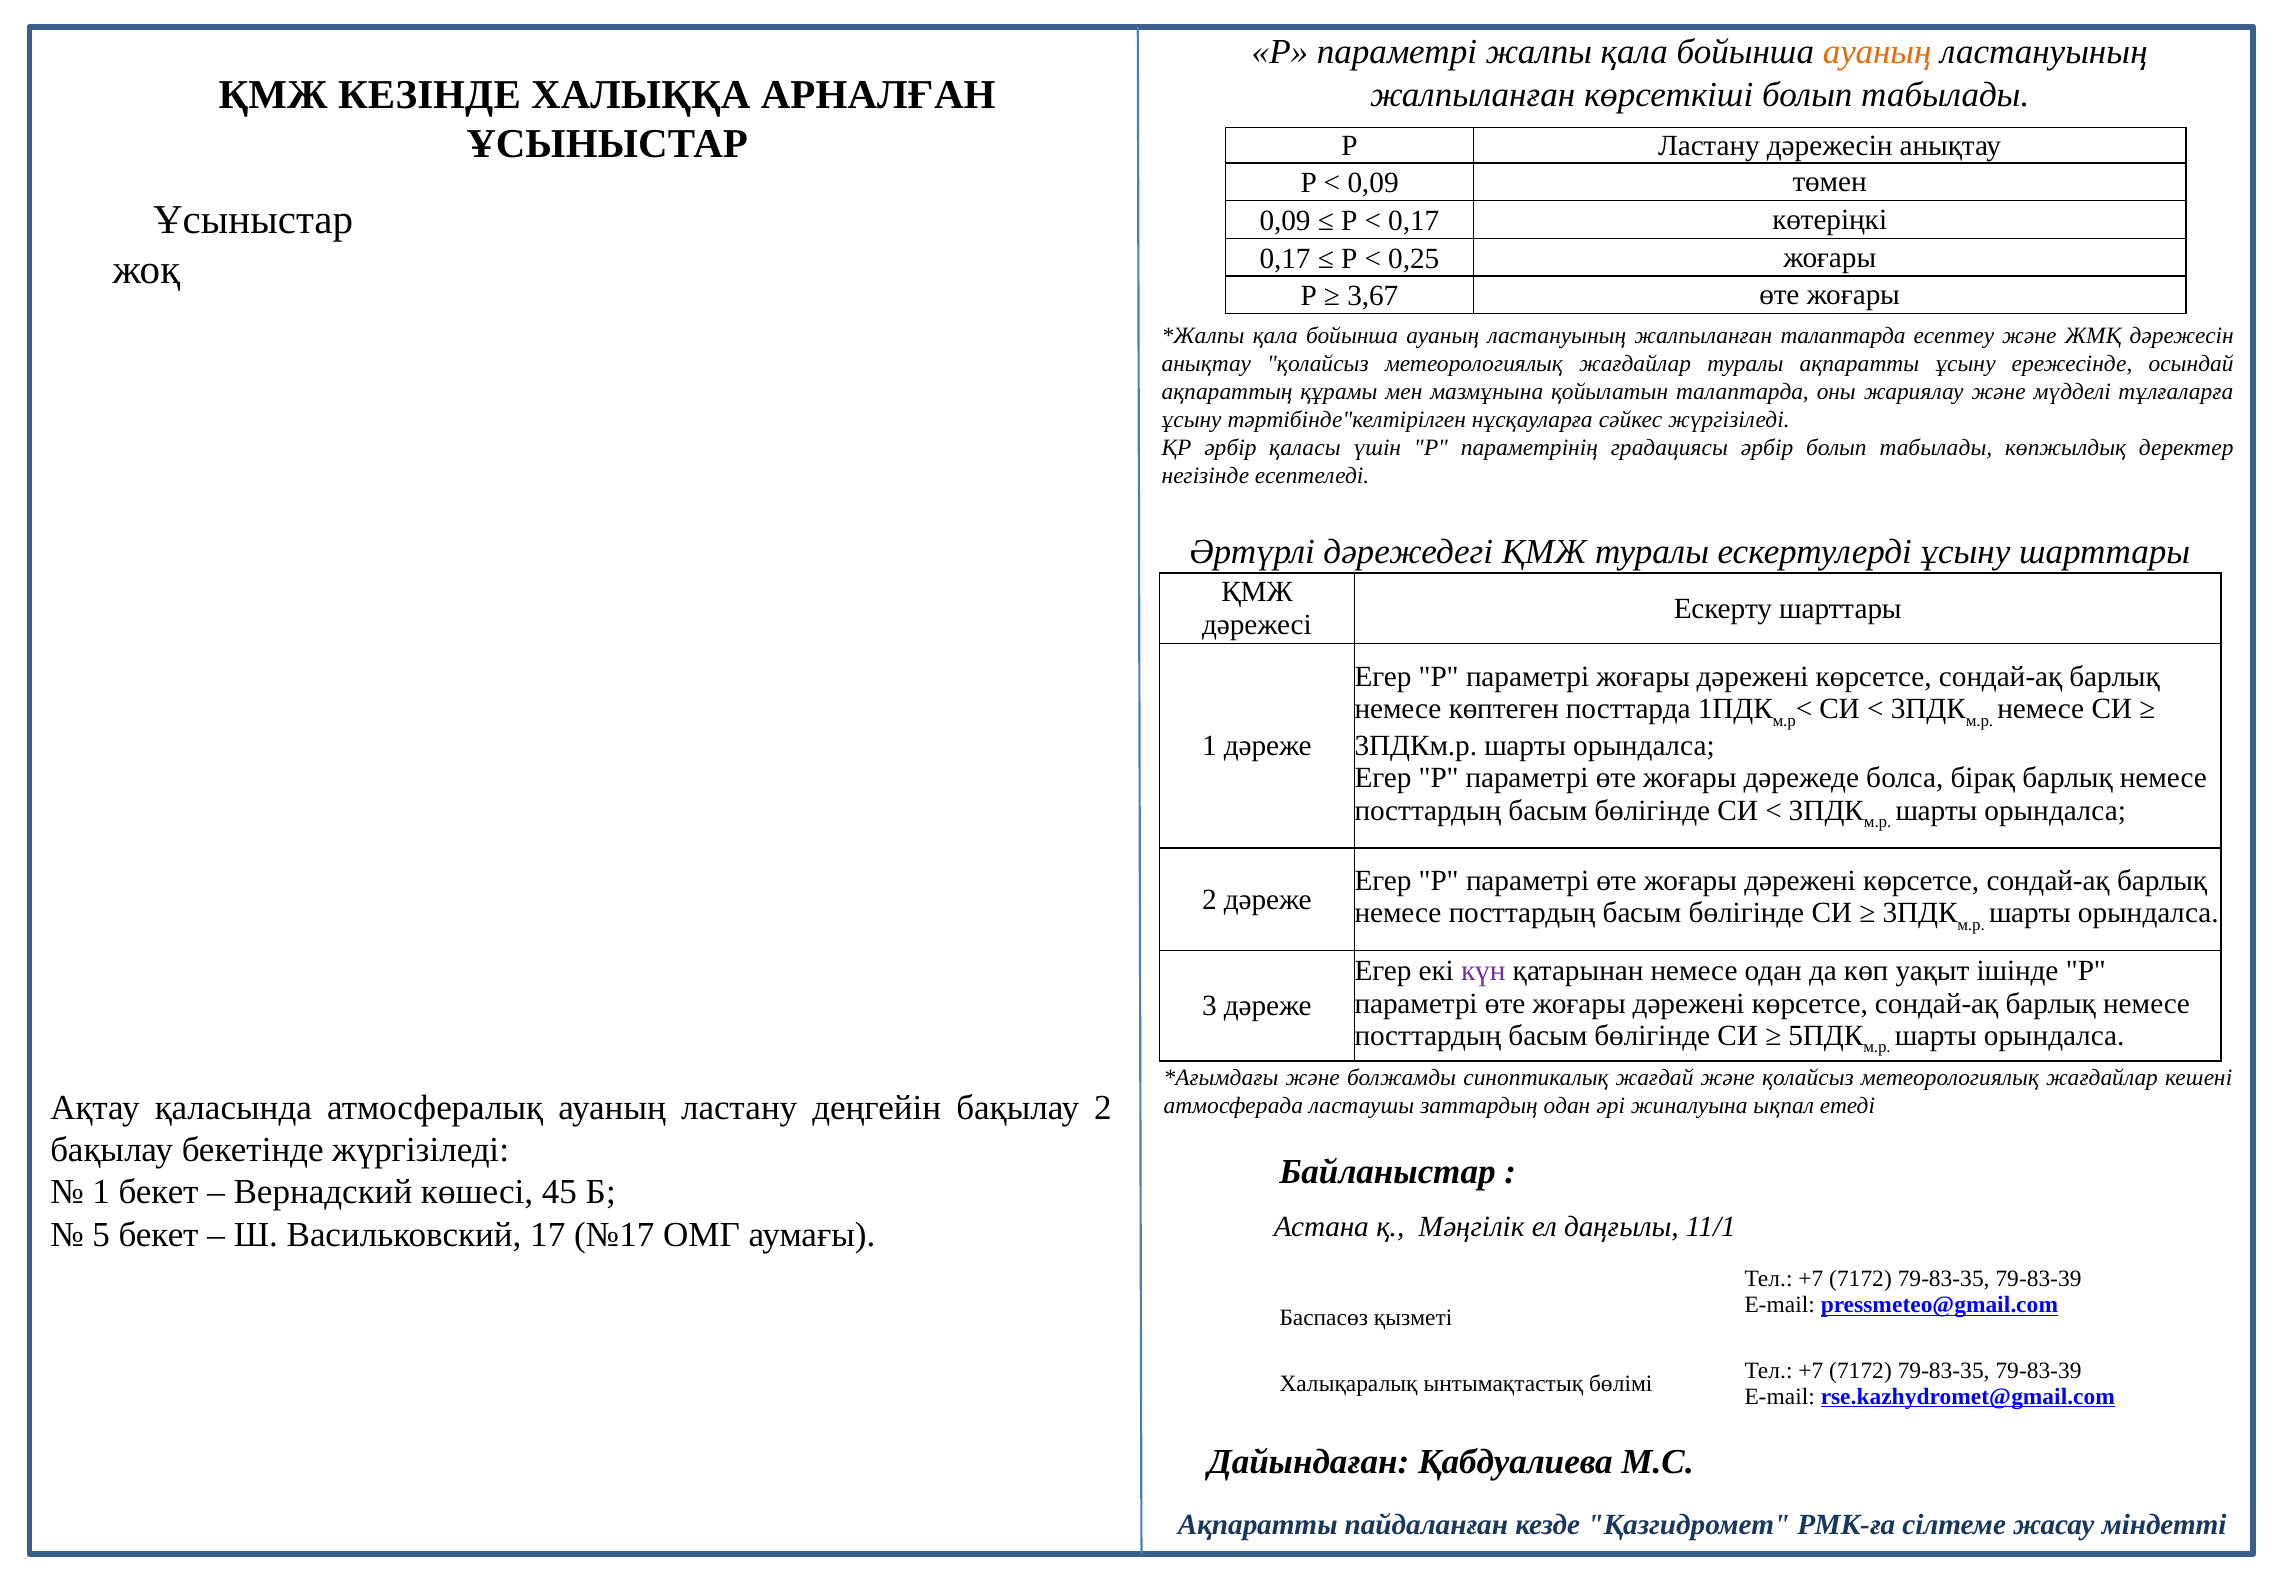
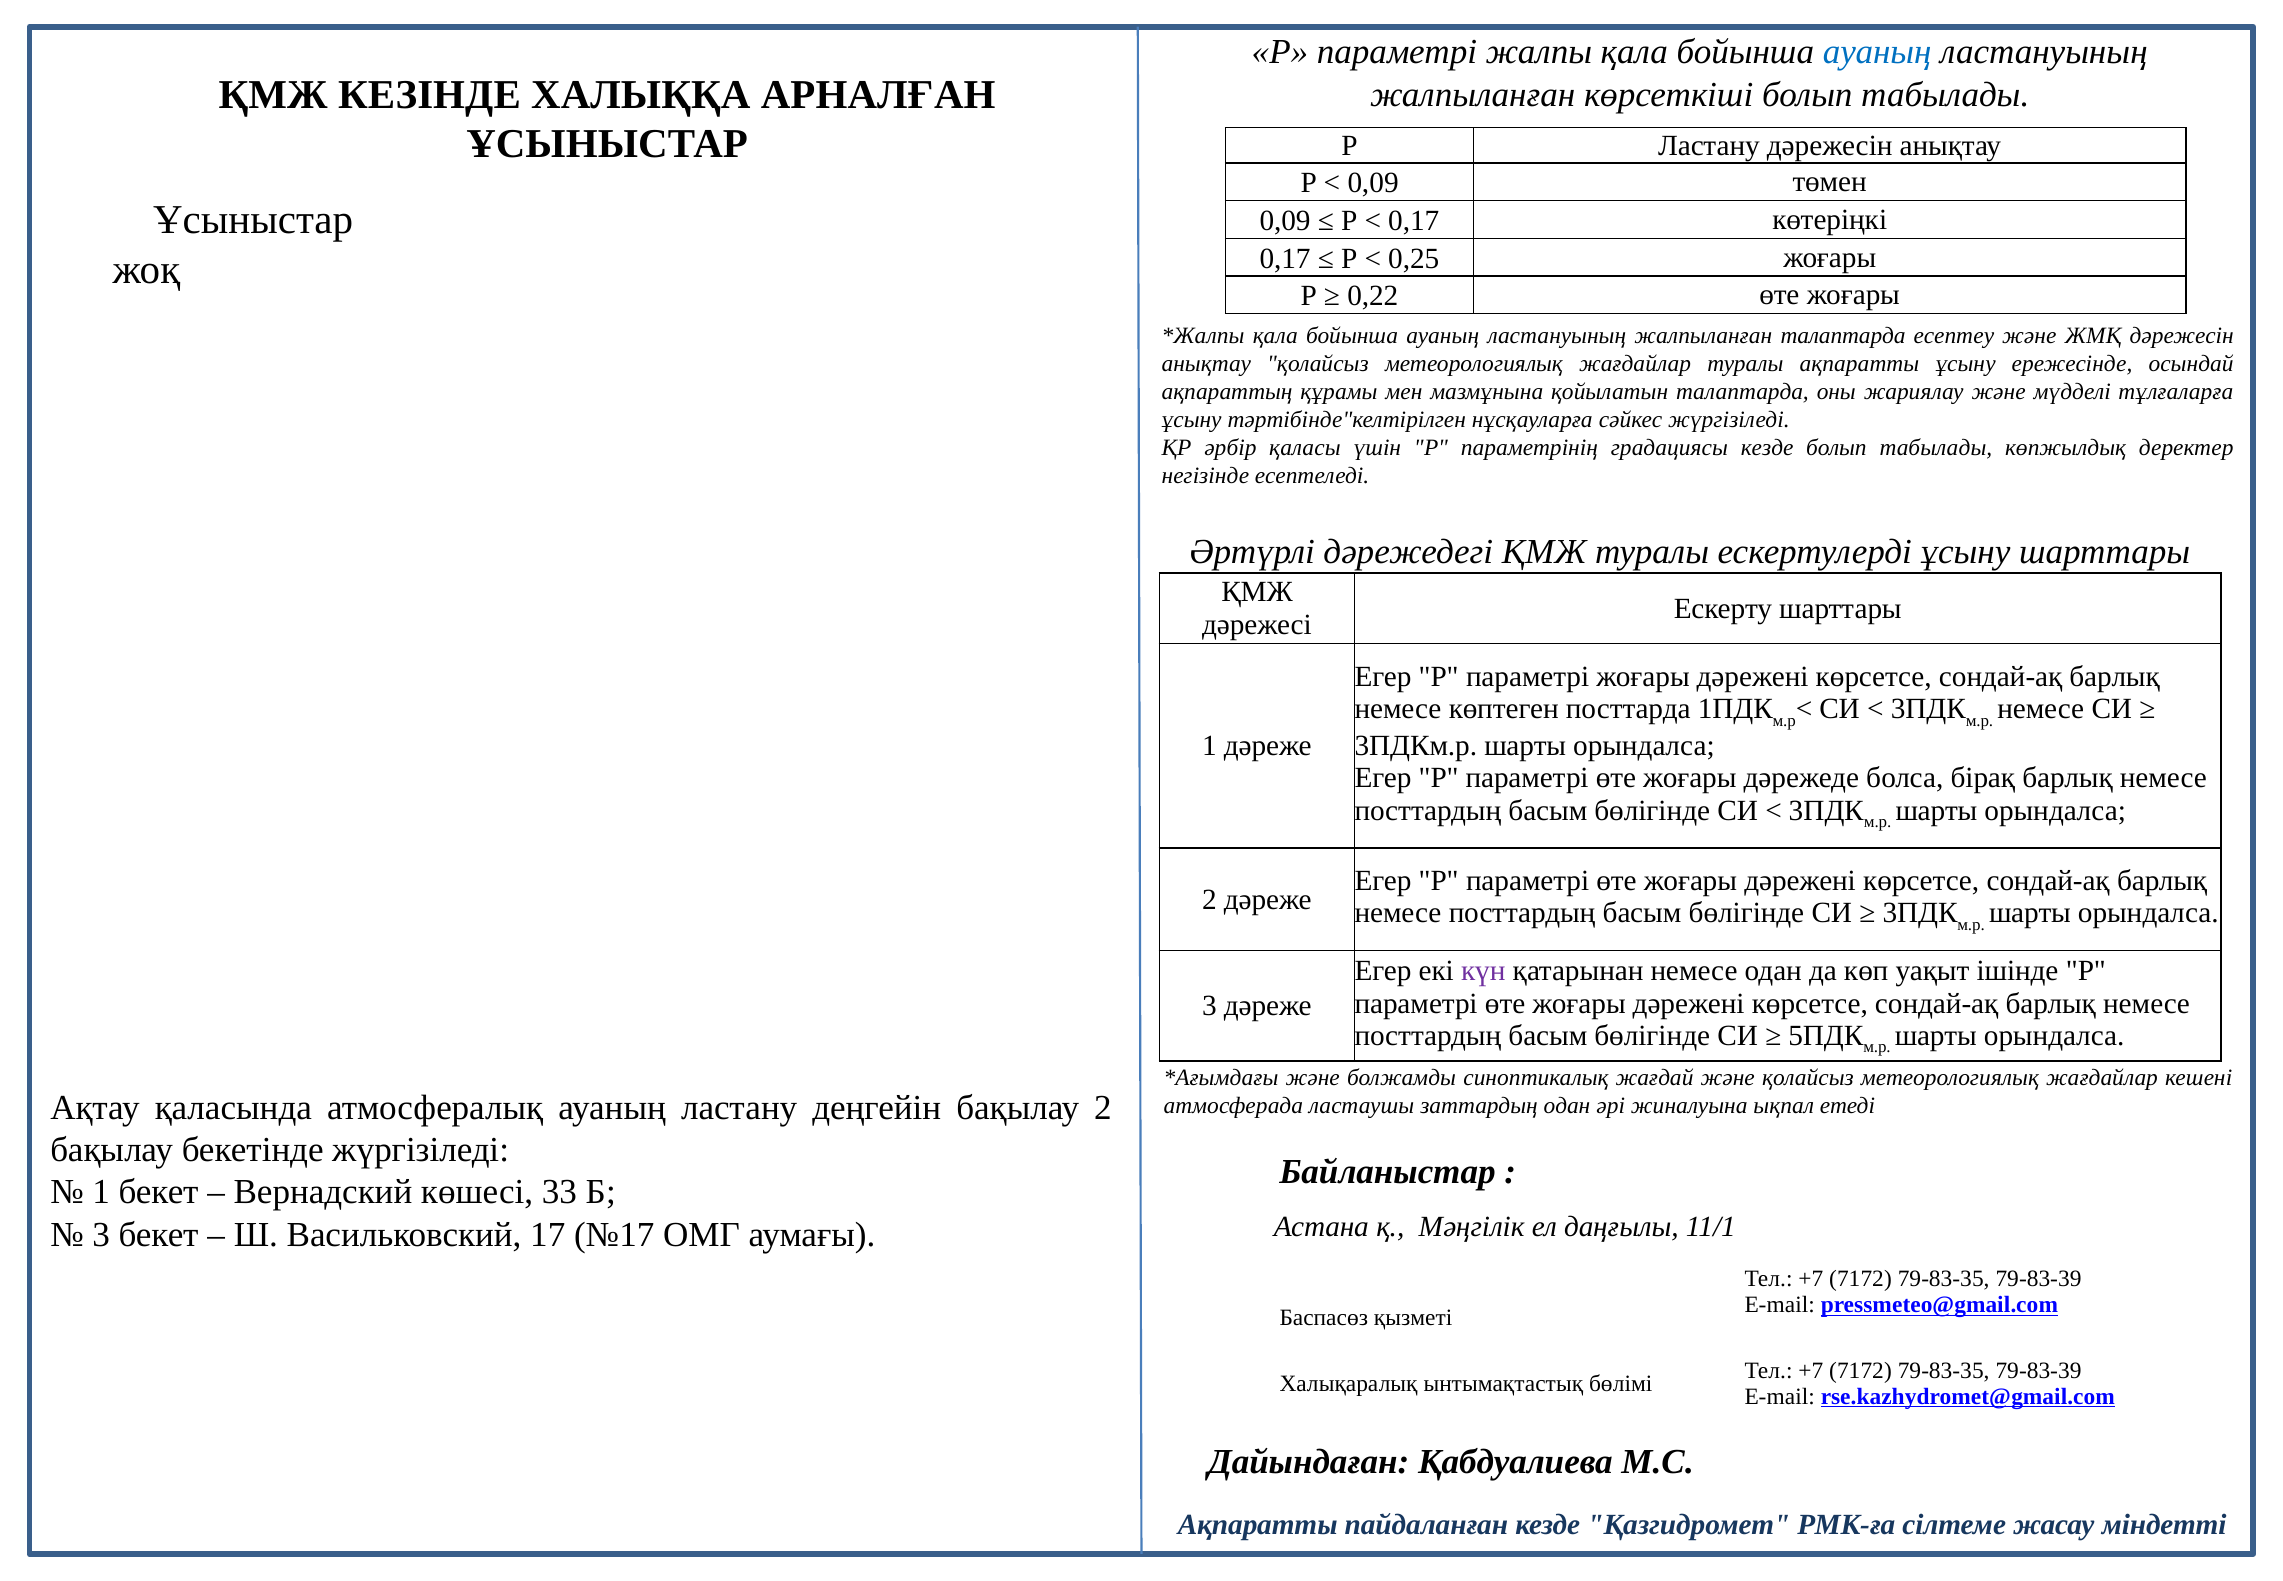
ауаның at (1877, 52) colour: orange -> blue
3,67: 3,67 -> 0,22
градациясы әрбір: әрбір -> кезде
45: 45 -> 33
5 at (101, 1234): 5 -> 3
